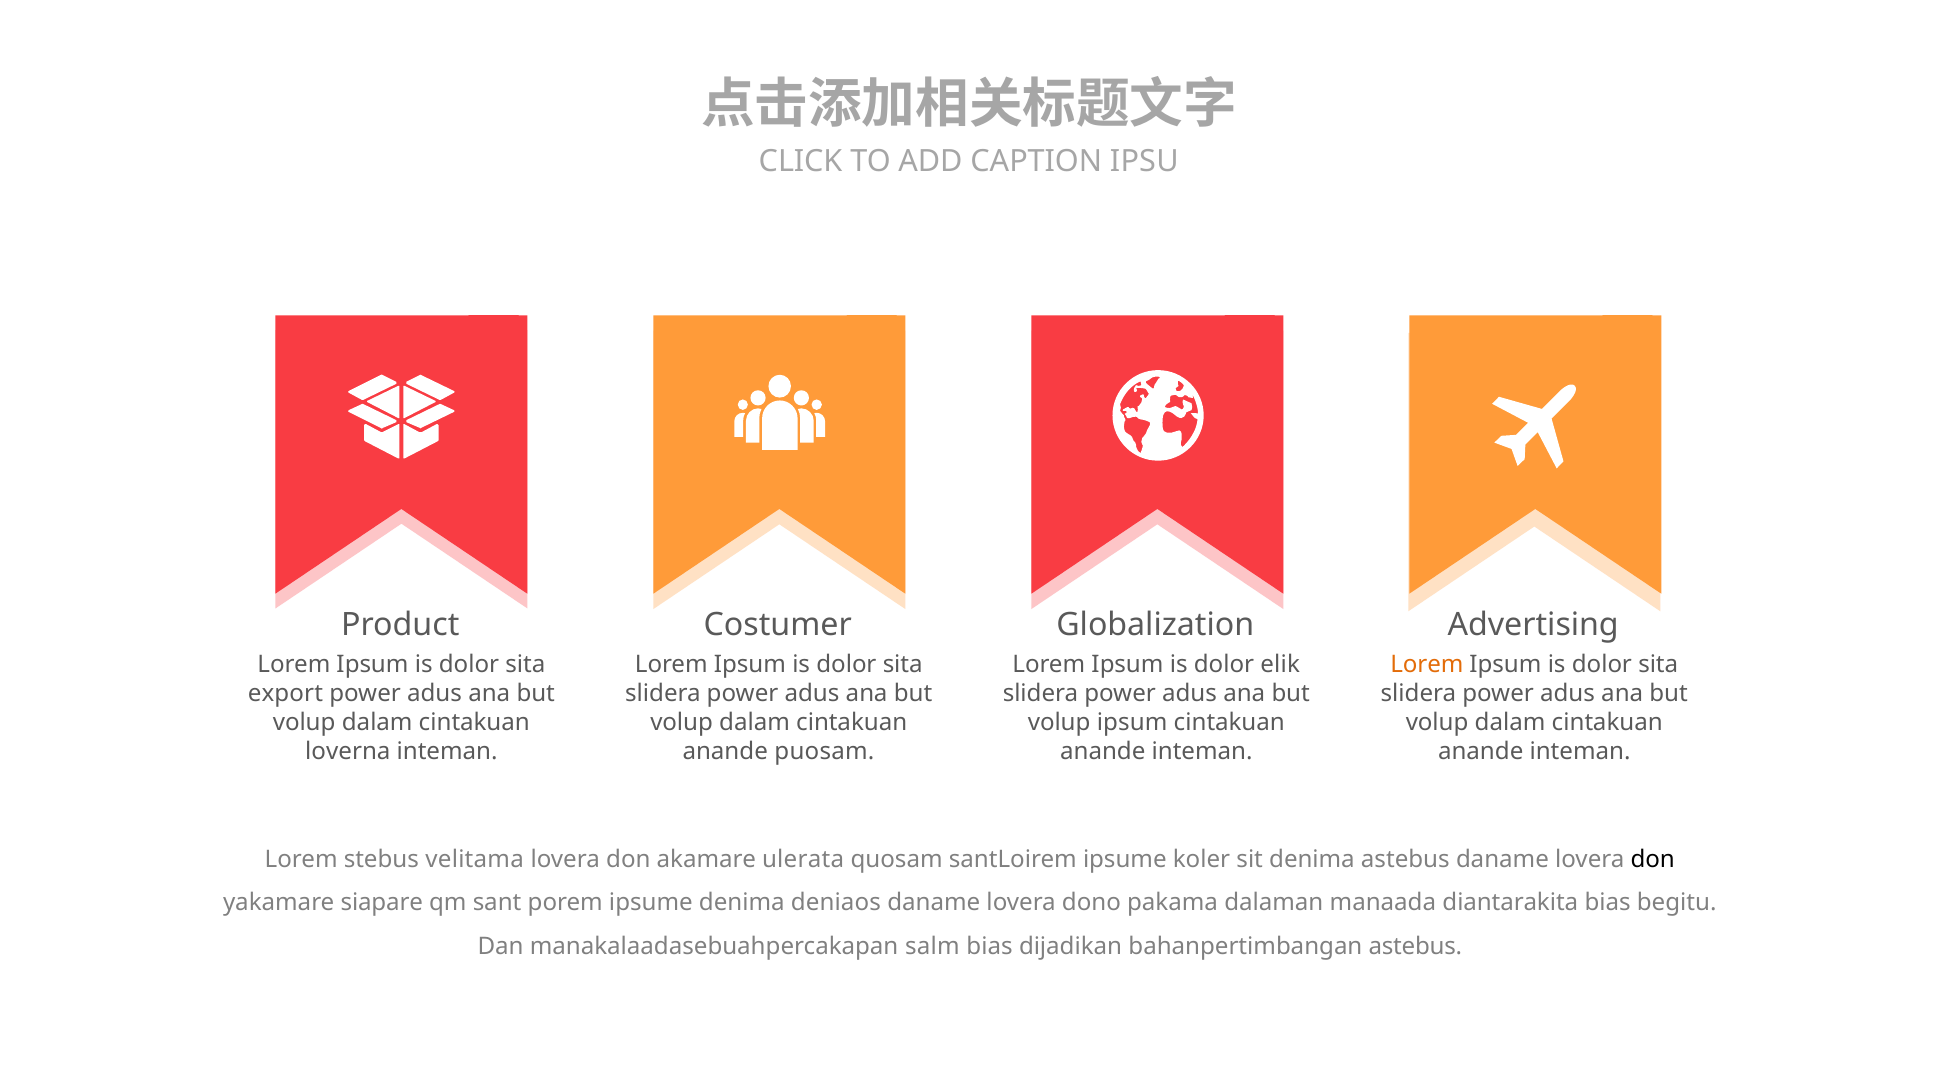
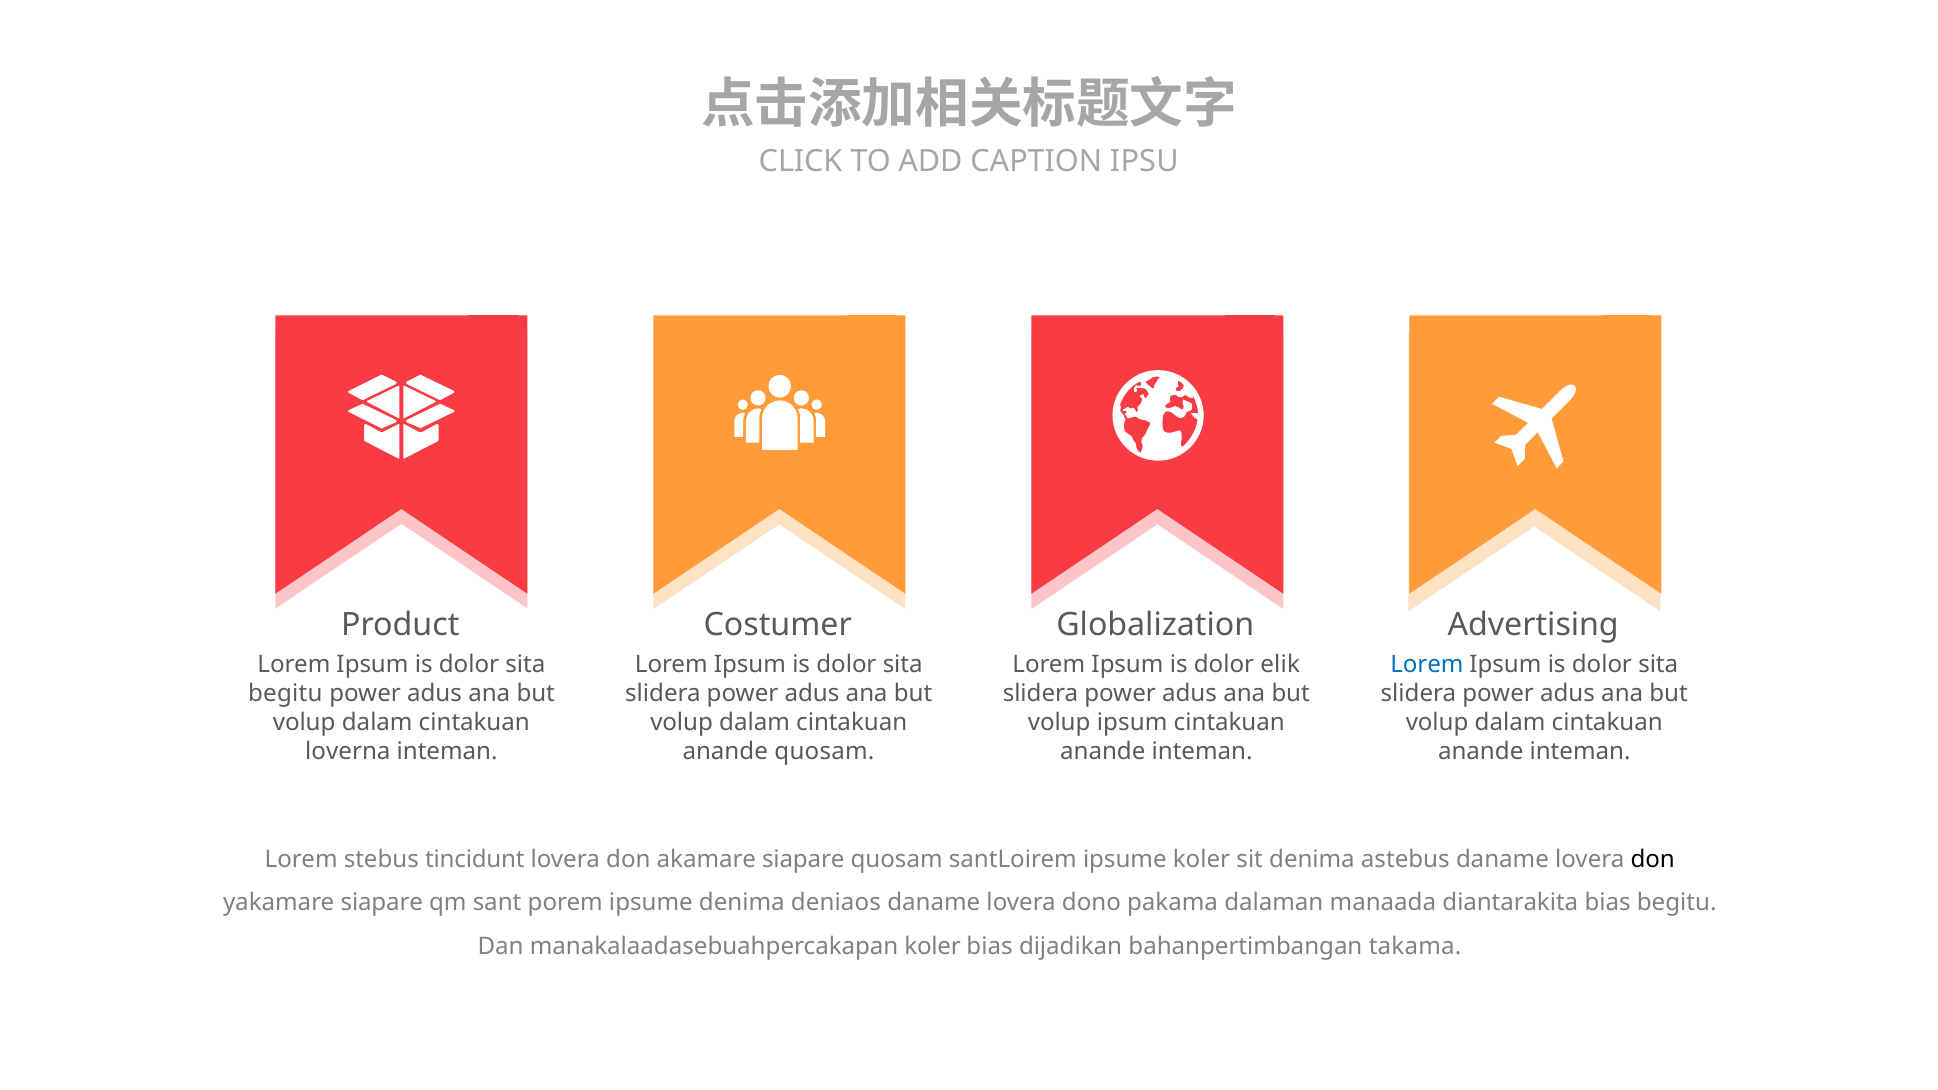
Lorem at (1427, 664) colour: orange -> blue
export at (285, 693): export -> begitu
anande puosam: puosam -> quosam
velitama: velitama -> tincidunt
akamare ulerata: ulerata -> siapare
manakalaadasebuahpercakapan salm: salm -> koler
bahanpertimbangan astebus: astebus -> takama
